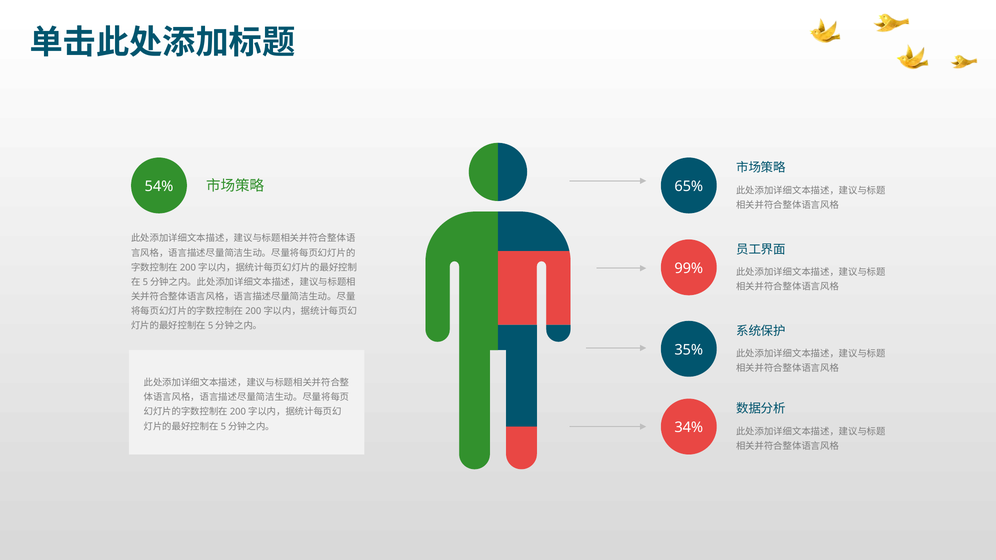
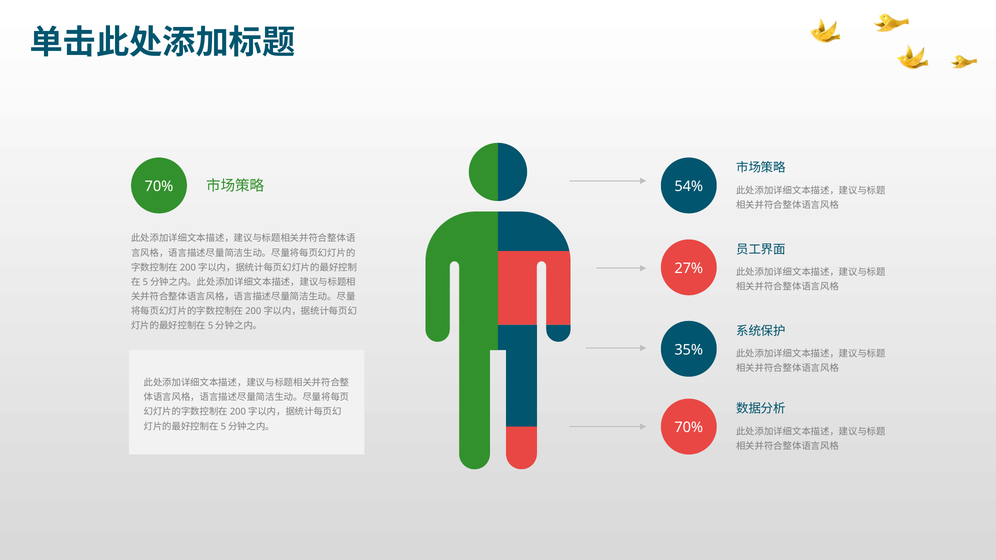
54% at (159, 187): 54% -> 70%
65%: 65% -> 54%
99%: 99% -> 27%
34% at (689, 428): 34% -> 70%
